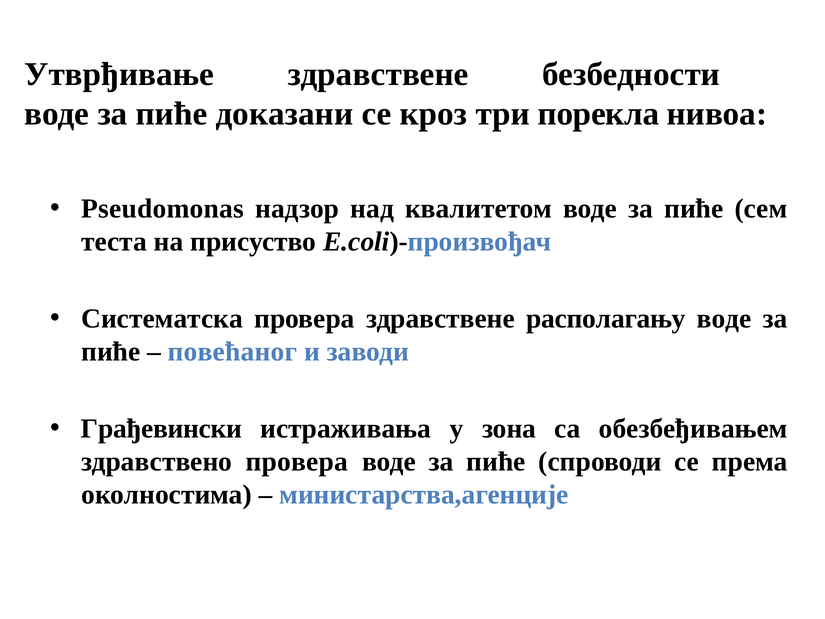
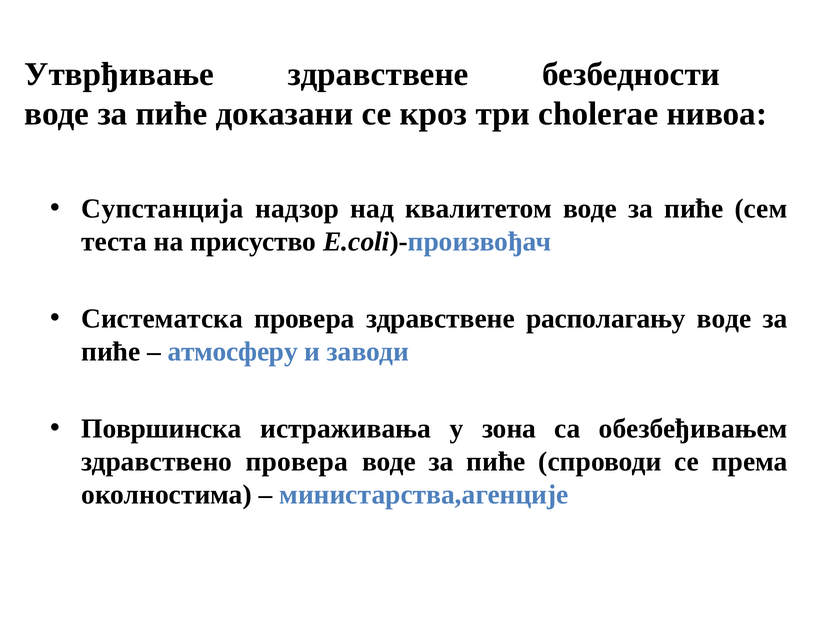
порекла: порекла -> cholerae
Pseudomonas: Pseudomonas -> Супстанција
повећаног: повећаног -> атмосферу
Грађевински: Грађевински -> Површинска
